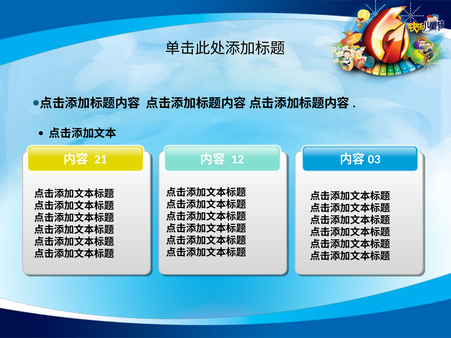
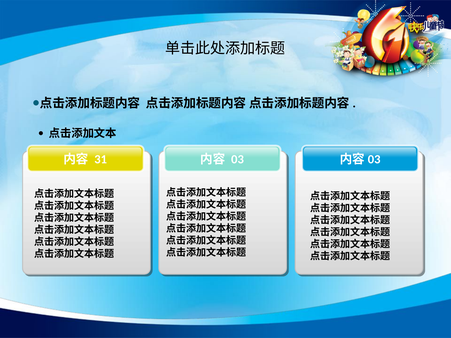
21: 21 -> 31
12: 12 -> 03
